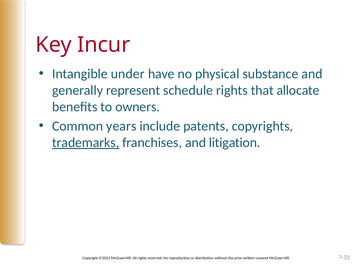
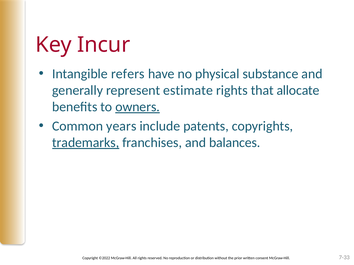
under: under -> refers
schedule: schedule -> estimate
owners underline: none -> present
litigation: litigation -> balances
